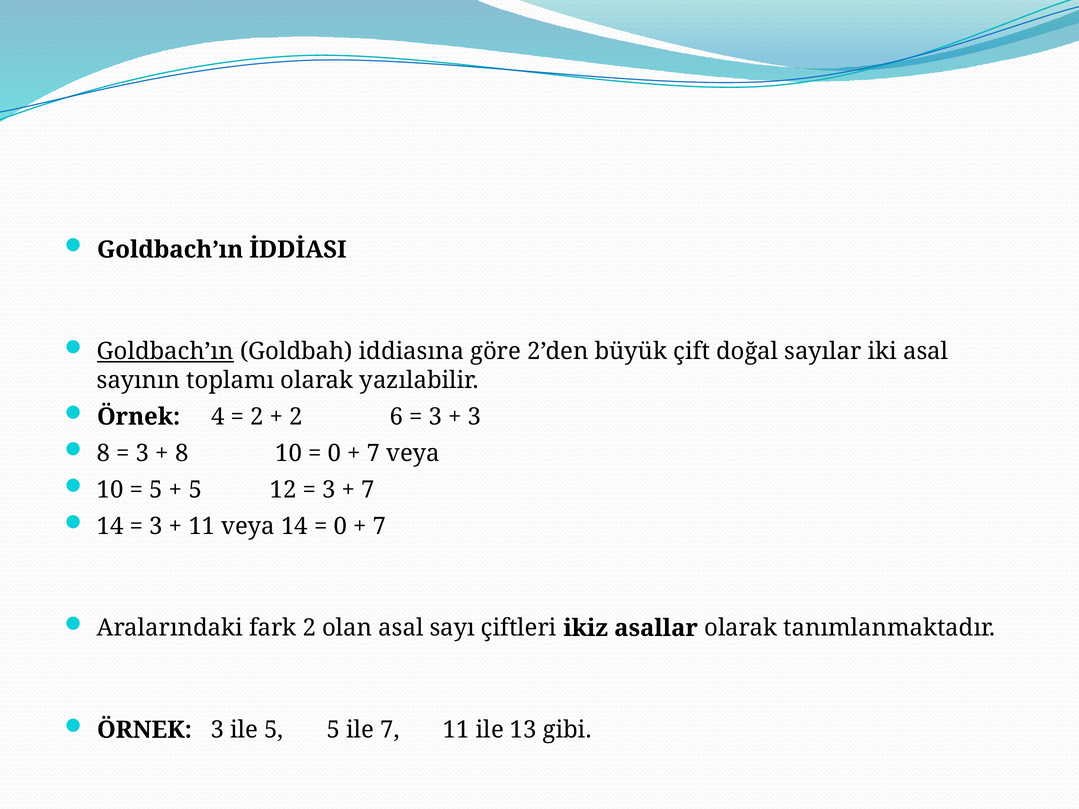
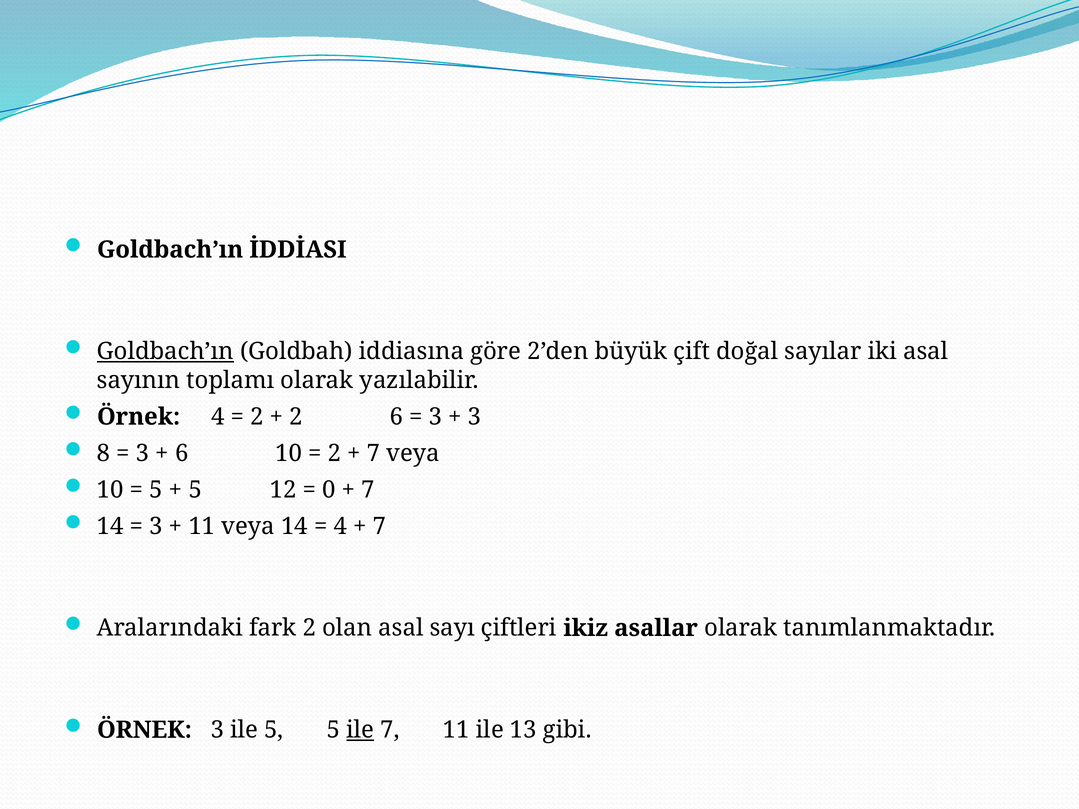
8 at (182, 453): 8 -> 6
0 at (334, 453): 0 -> 2
3 at (329, 490): 3 -> 0
0 at (340, 526): 0 -> 4
ile at (360, 730) underline: none -> present
